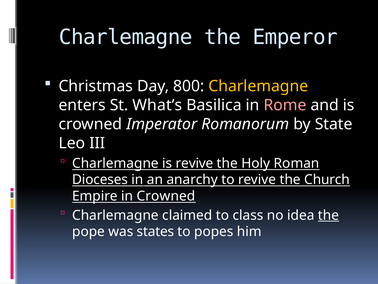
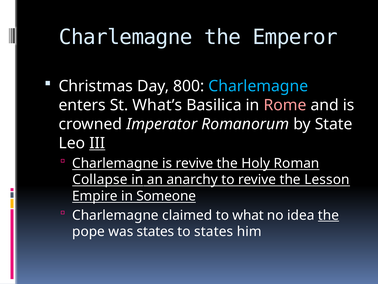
Charlemagne at (258, 86) colour: yellow -> light blue
III underline: none -> present
Dioceses: Dioceses -> Collapse
Church: Church -> Lesson
in Crowned: Crowned -> Someone
class: class -> what
to popes: popes -> states
